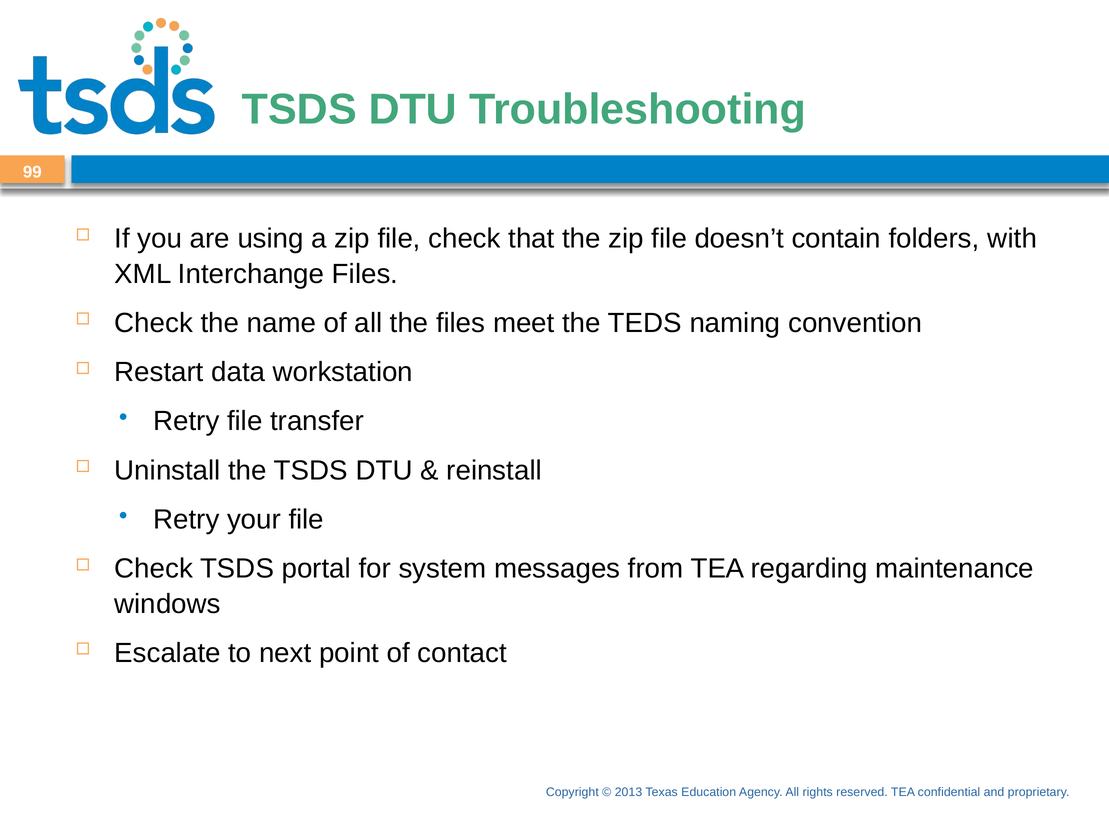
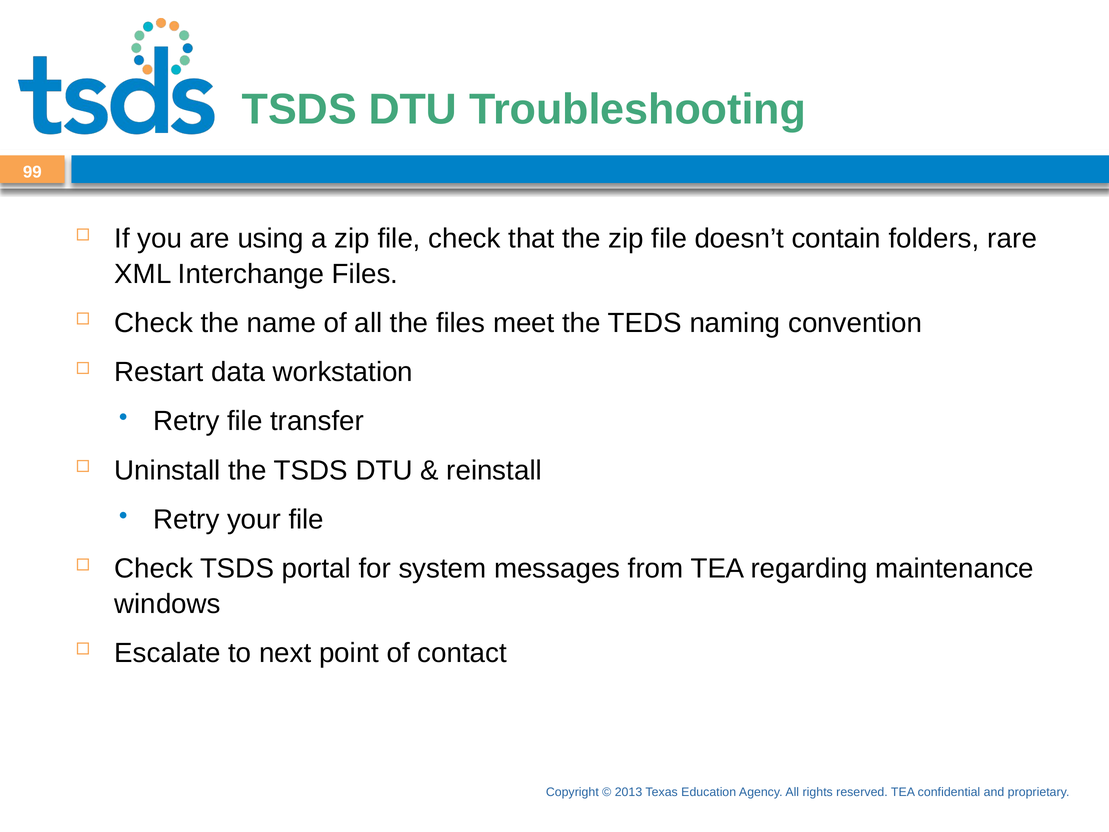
with: with -> rare
